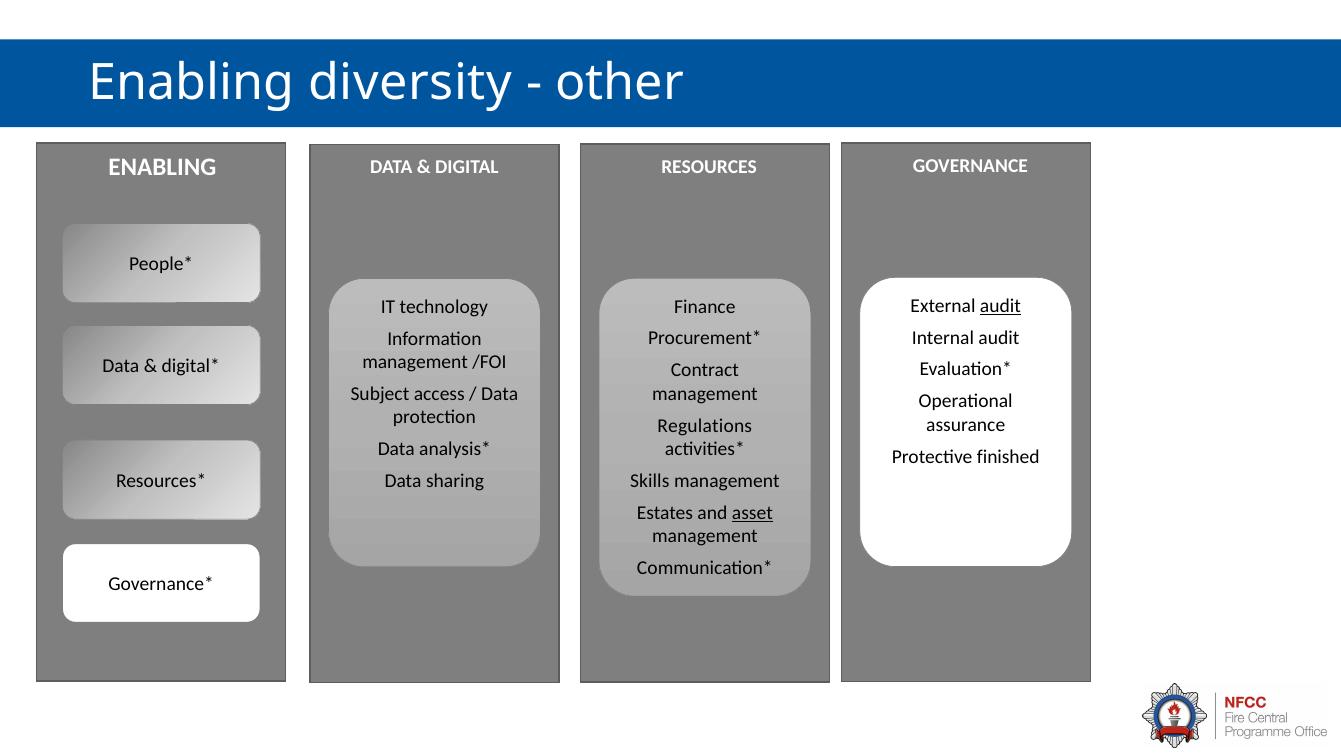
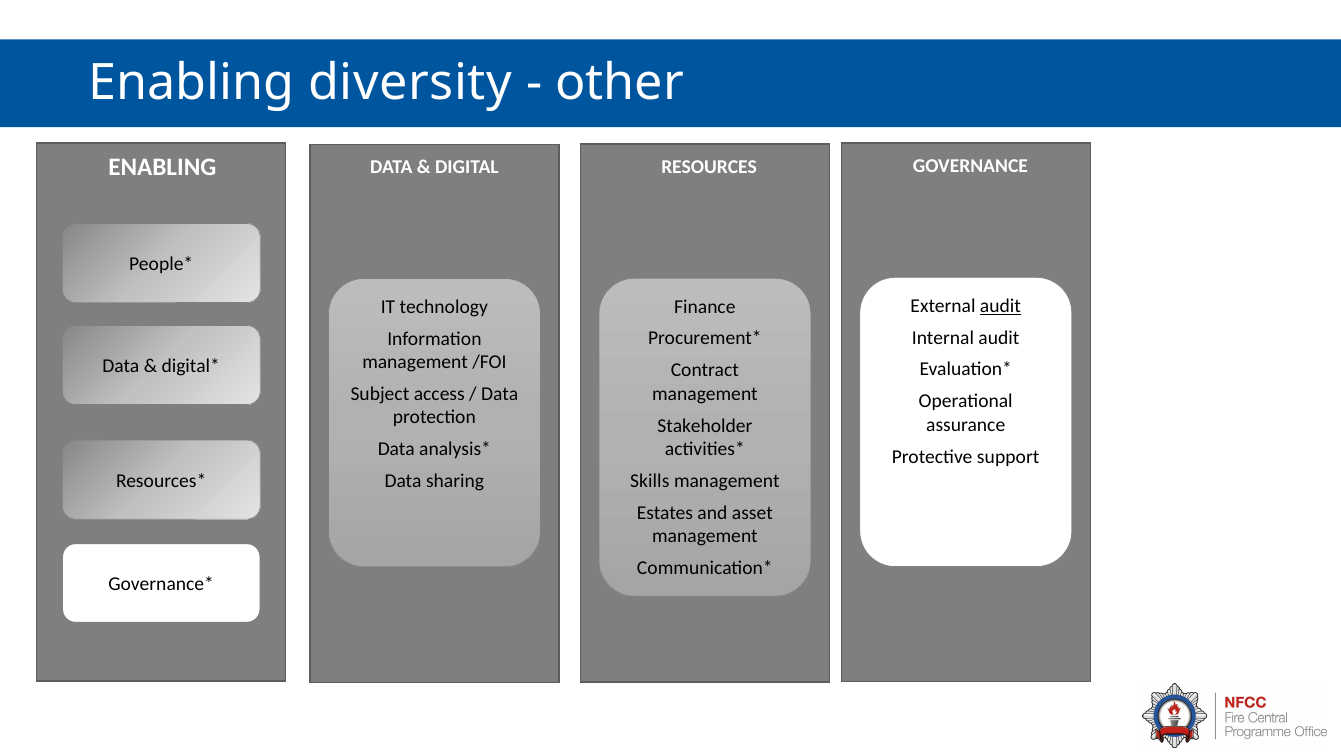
Regulations: Regulations -> Stakeholder
finished: finished -> support
asset underline: present -> none
